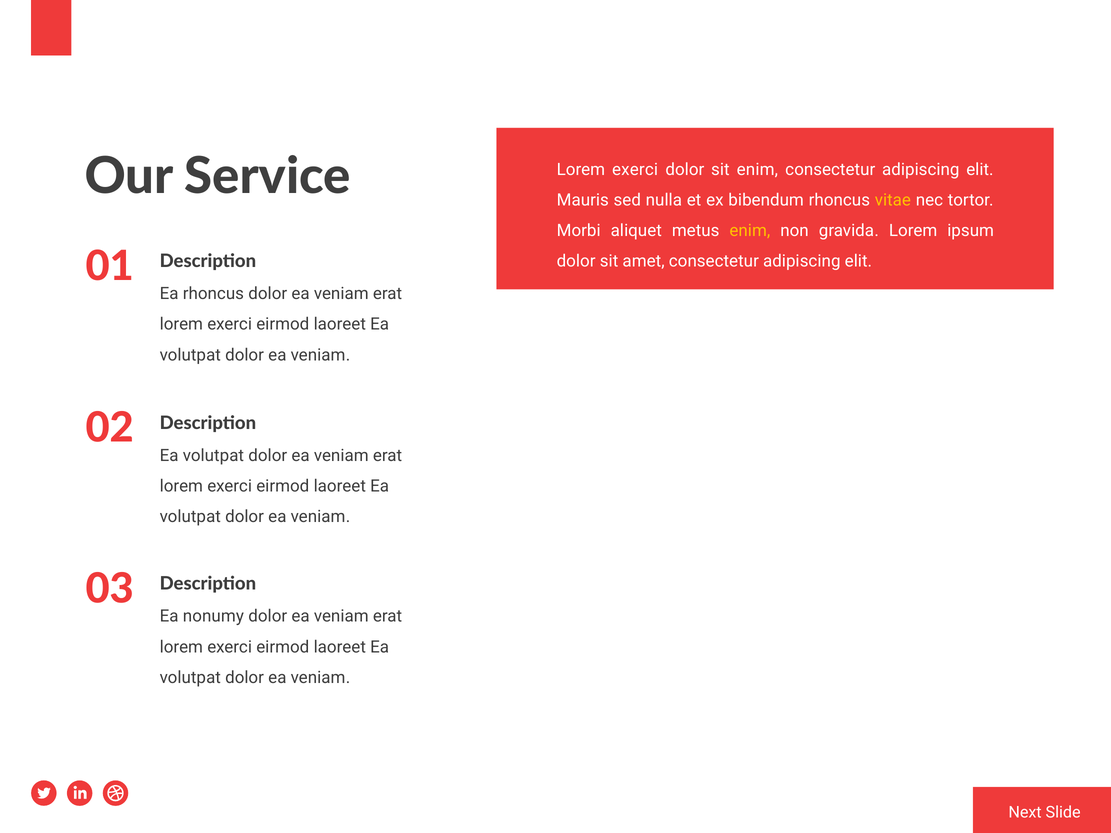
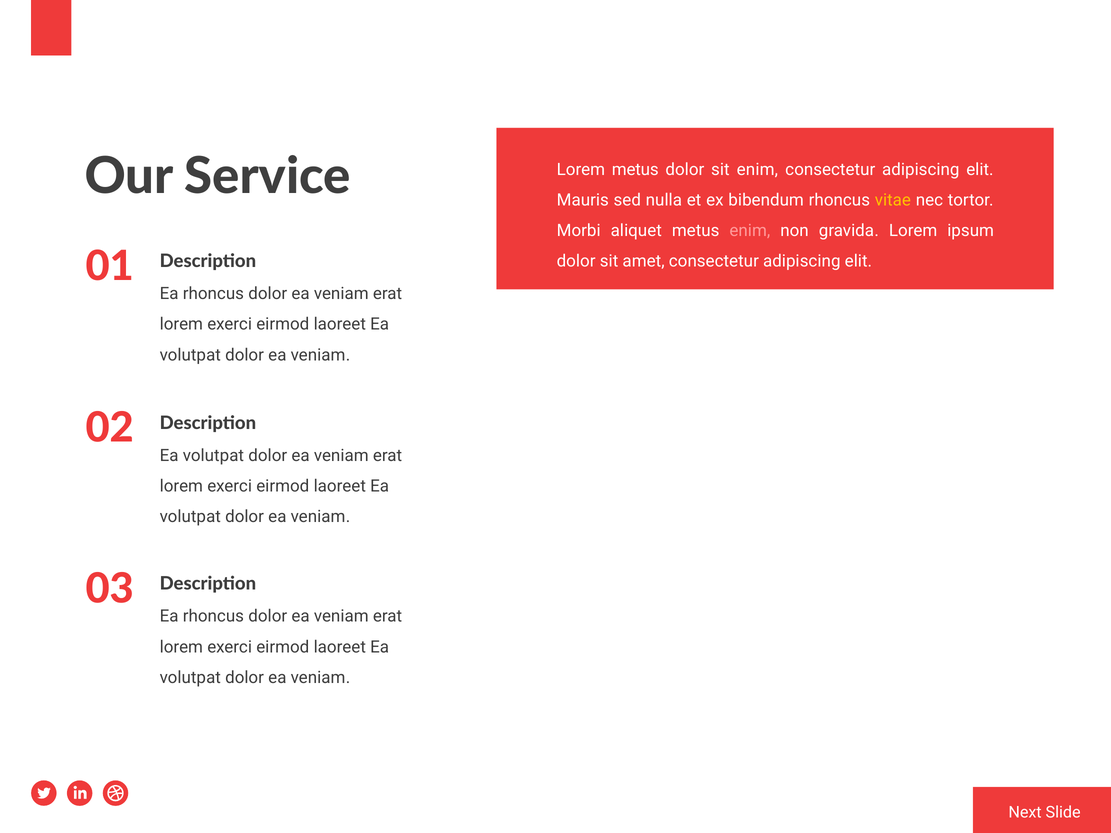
exerci at (635, 170): exerci -> metus
enim at (750, 231) colour: yellow -> pink
nonumy at (213, 617): nonumy -> rhoncus
